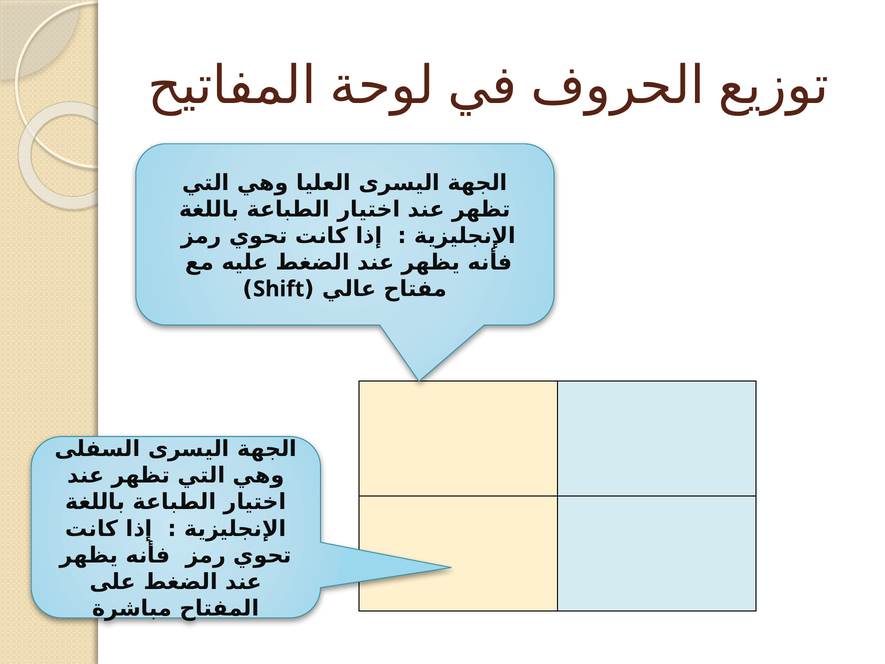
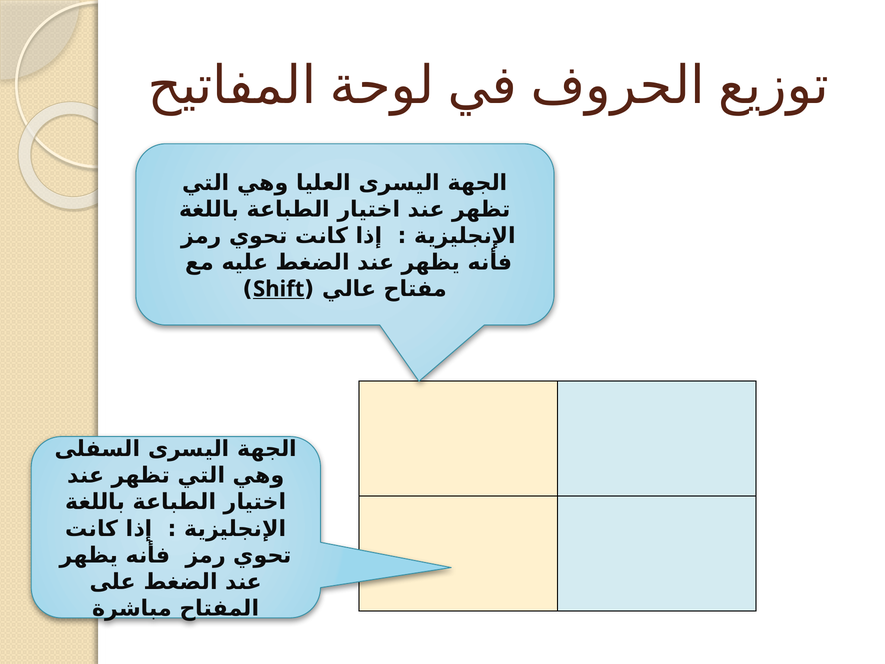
Shift underline: none -> present
